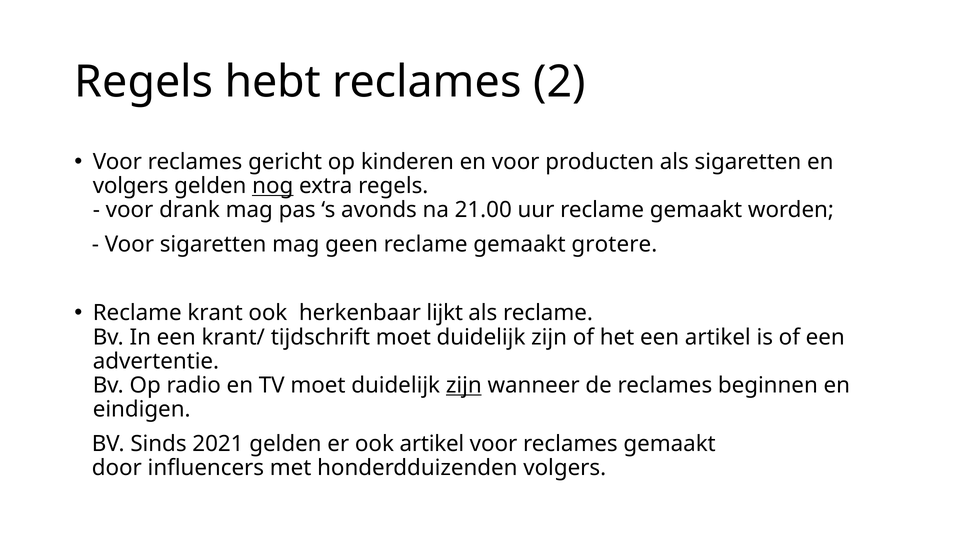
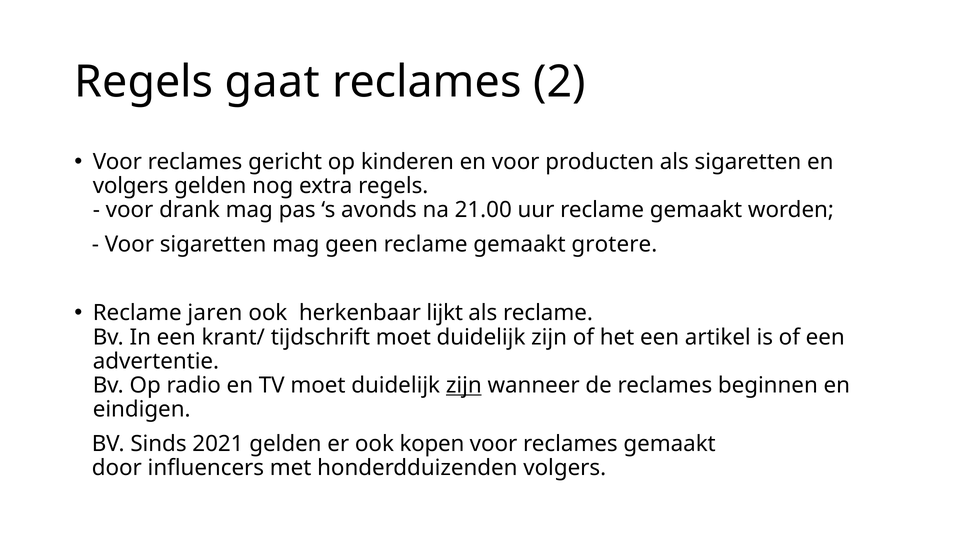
hebt: hebt -> gaat
nog underline: present -> none
krant: krant -> jaren
ook artikel: artikel -> kopen
